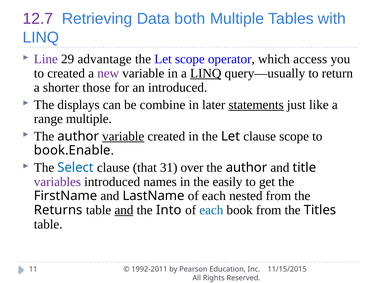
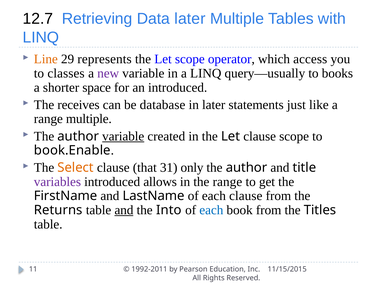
12.7 colour: purple -> black
Data both: both -> later
Line colour: purple -> orange
advantage: advantage -> represents
to created: created -> classes
LINQ at (206, 73) underline: present -> none
return: return -> books
those: those -> space
displays: displays -> receives
combine: combine -> database
statements underline: present -> none
Select colour: blue -> orange
over: over -> only
names: names -> allows
the easily: easily -> range
each nested: nested -> clause
